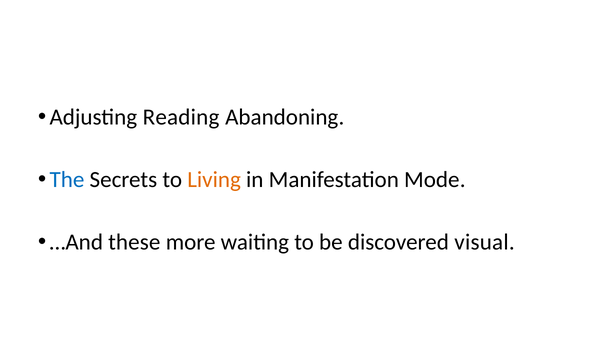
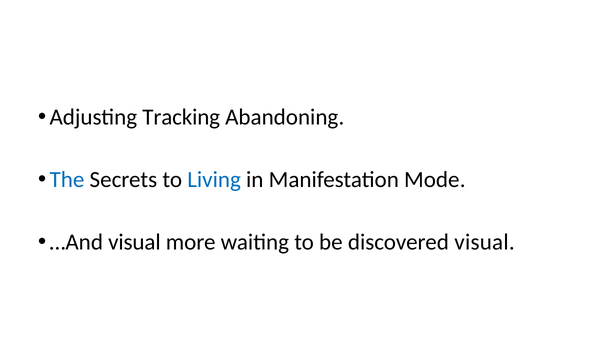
Reading: Reading -> Tracking
Living colour: orange -> blue
…And these: these -> visual
